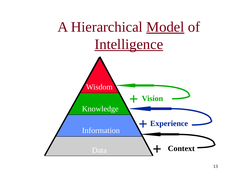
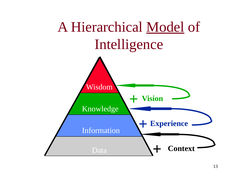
Intelligence underline: present -> none
